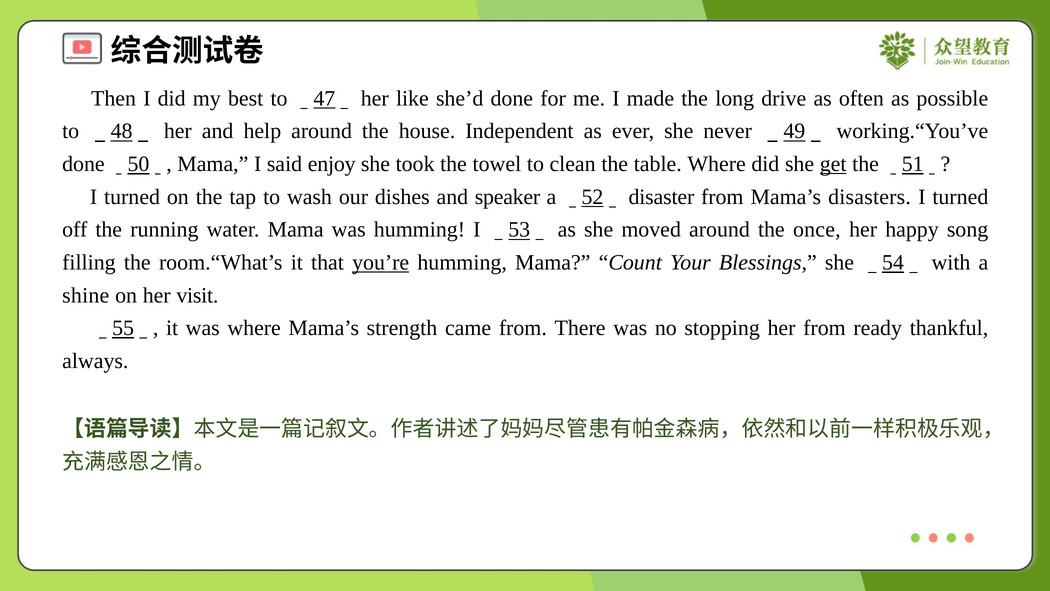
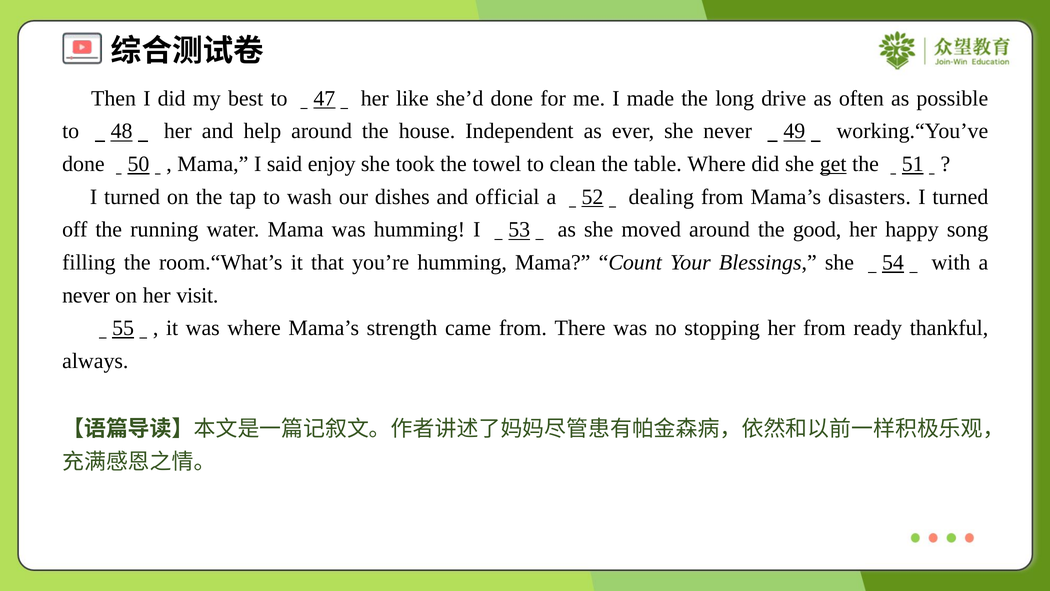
speaker: speaker -> official
disaster: disaster -> dealing
once: once -> good
you’re underline: present -> none
shine at (86, 295): shine -> never
